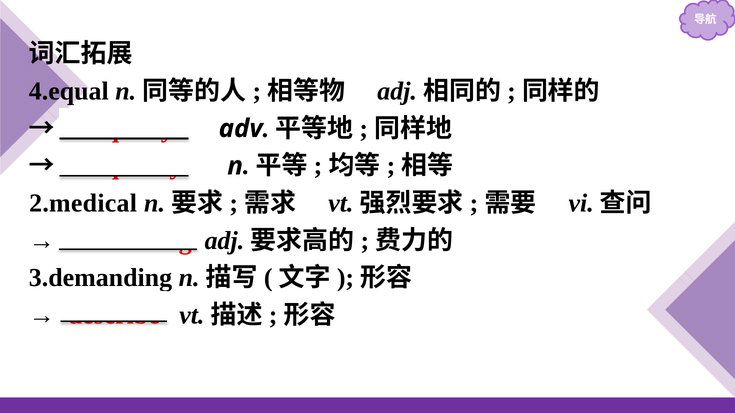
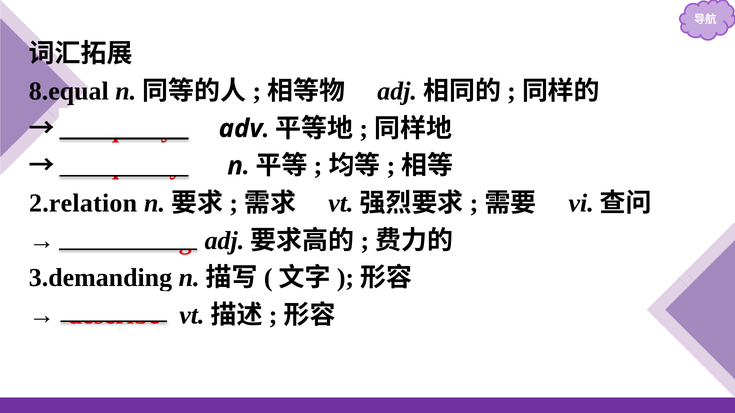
4.equal: 4.equal -> 8.equal
2.medical: 2.medical -> 2.relation
